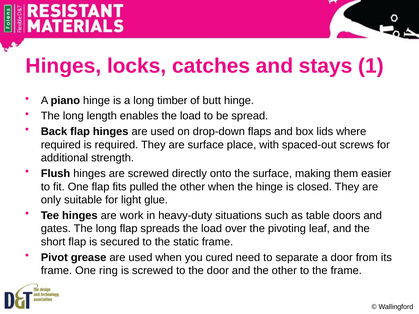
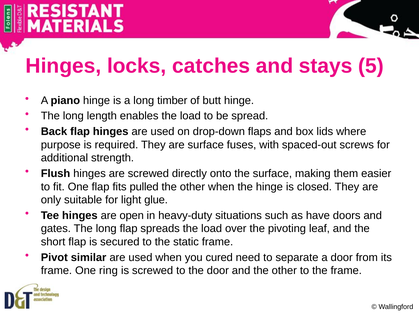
1: 1 -> 5
required at (61, 145): required -> purpose
place: place -> fuses
work: work -> open
table: table -> have
grease: grease -> similar
